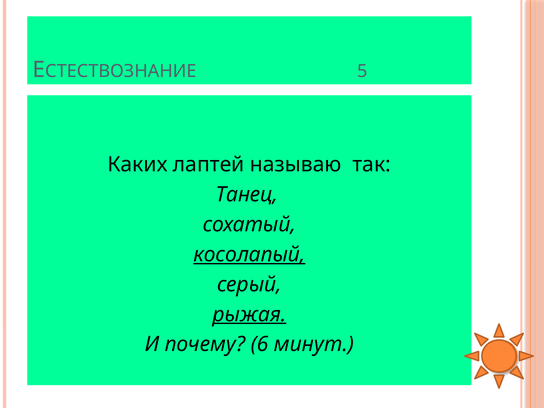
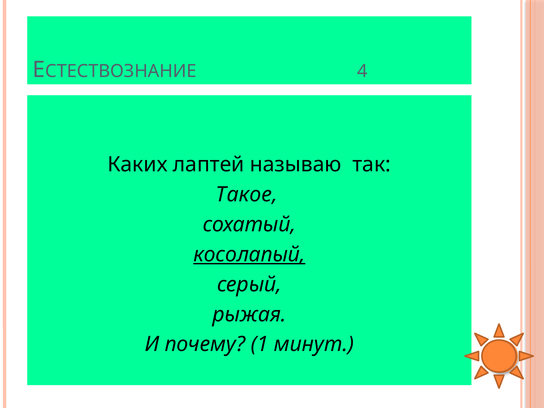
5: 5 -> 4
Танец: Танец -> Такое
рыжая underline: present -> none
6: 6 -> 1
